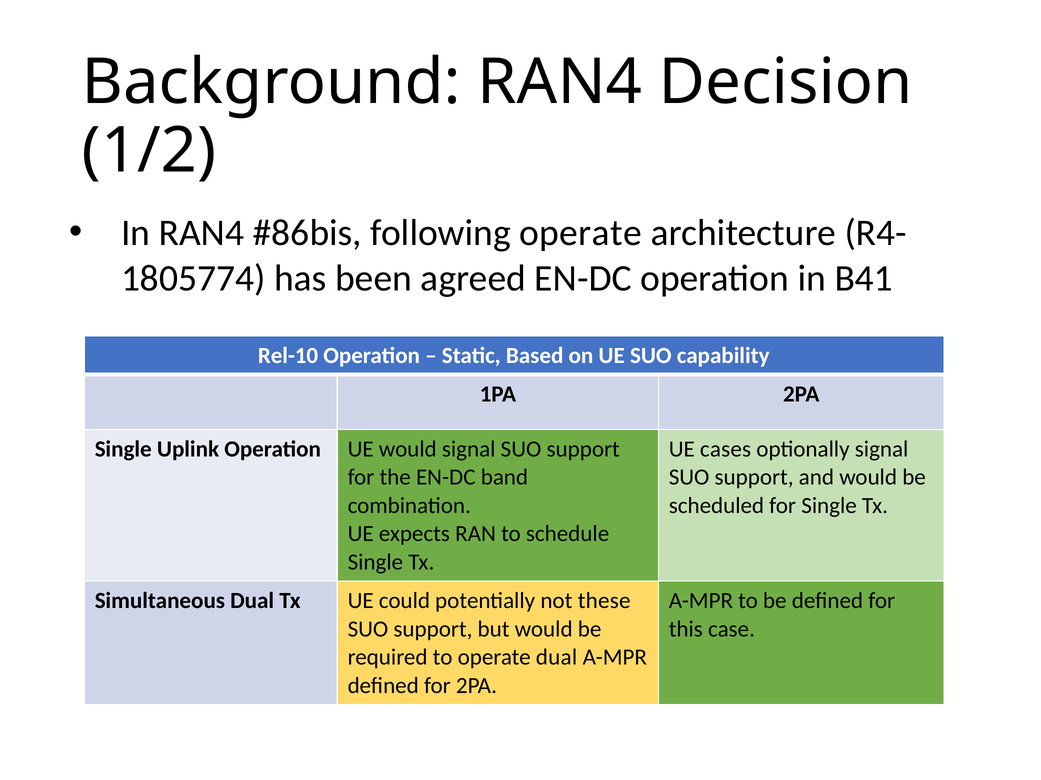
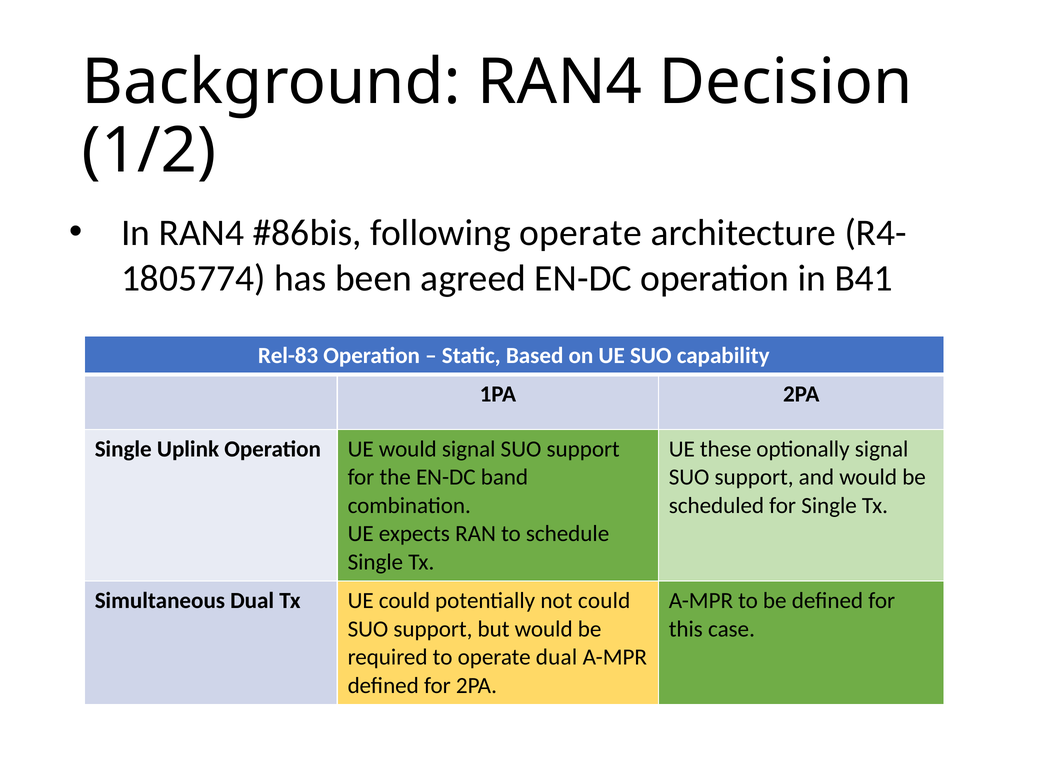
Rel-10: Rel-10 -> Rel-83
cases: cases -> these
not these: these -> could
